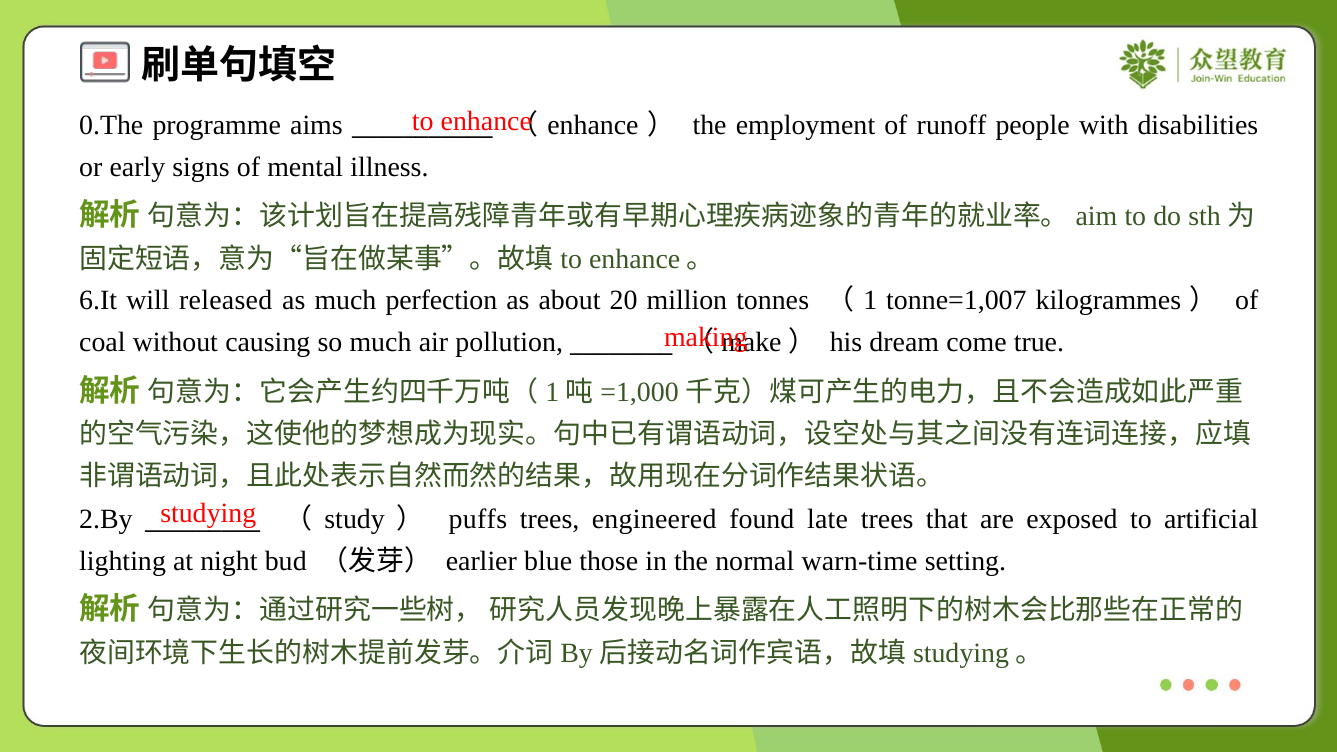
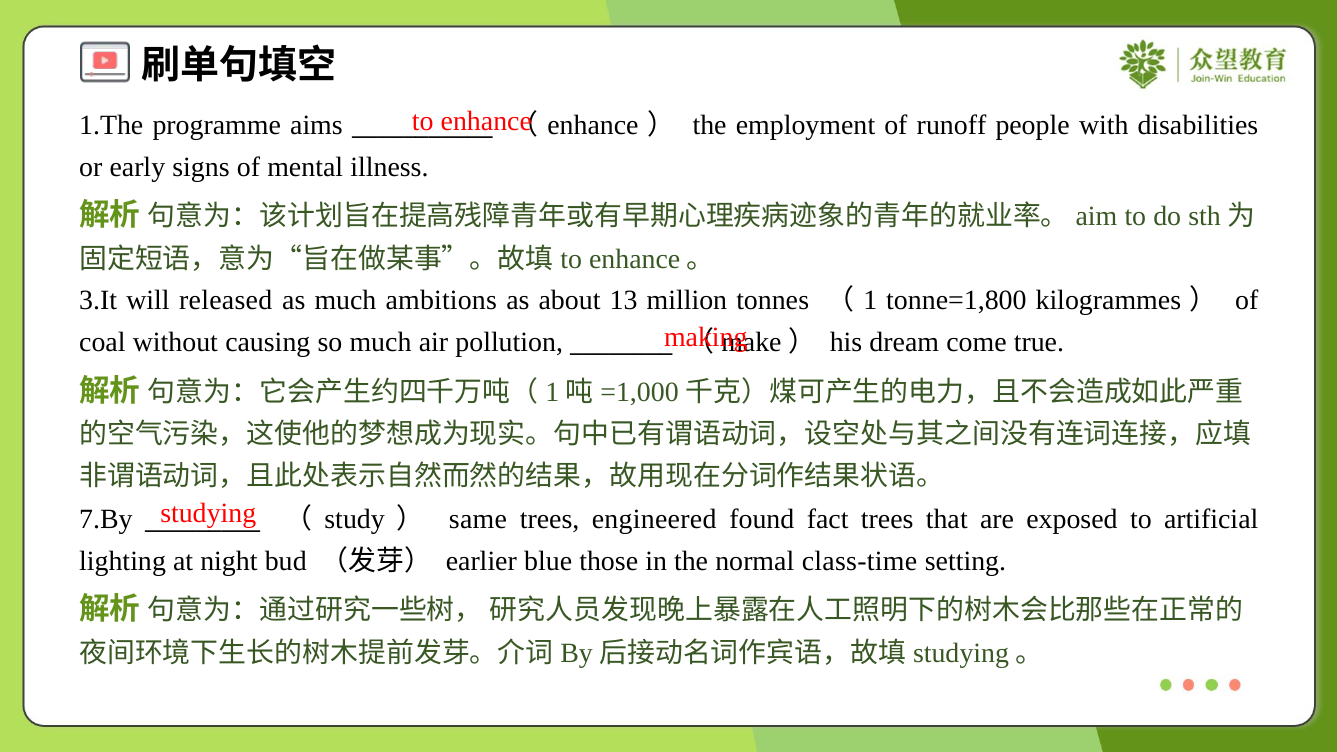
0.The: 0.The -> 1.The
6.It: 6.It -> 3.It
perfection: perfection -> ambitions
20: 20 -> 13
tonne=1,007: tonne=1,007 -> tonne=1,800
2.By: 2.By -> 7.By
puffs: puffs -> same
late: late -> fact
warn-time: warn-time -> class-time
